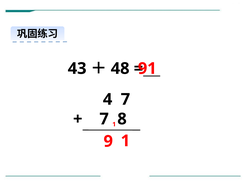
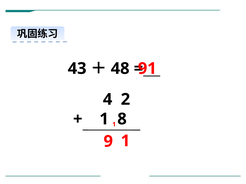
4 7: 7 -> 2
7 at (104, 119): 7 -> 1
